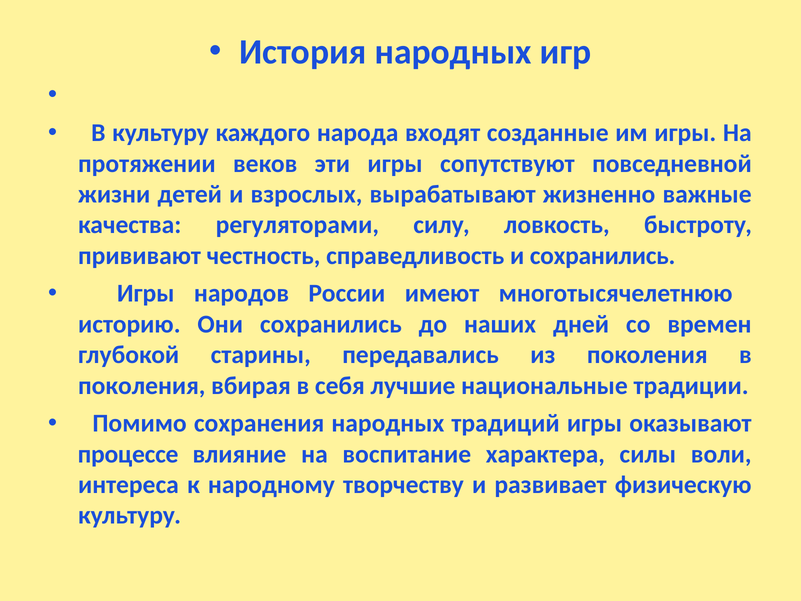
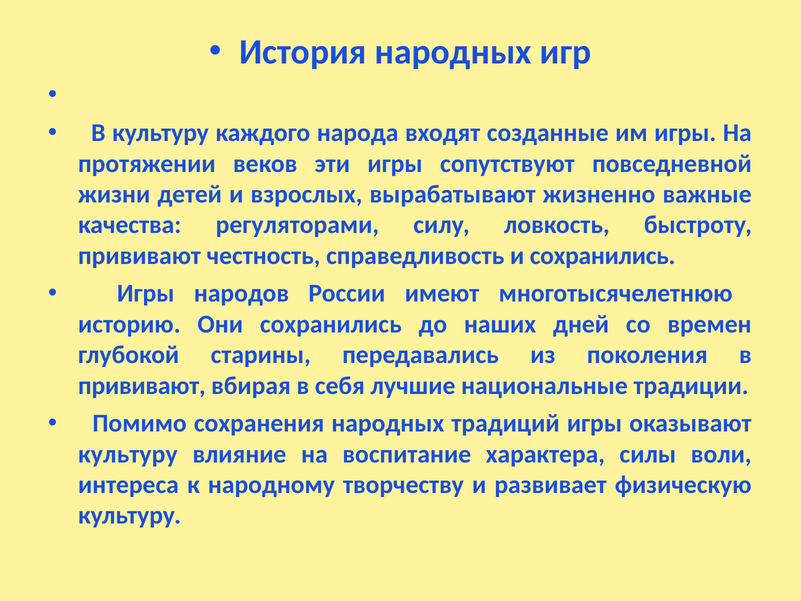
поколения at (142, 385): поколения -> прививают
процессе at (128, 454): процессе -> культуру
